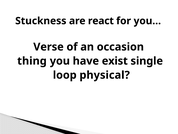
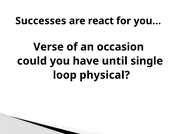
Stuckness: Stuckness -> Successes
thing: thing -> could
exist: exist -> until
